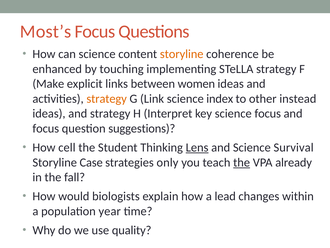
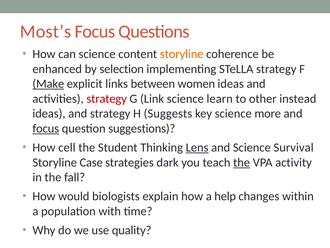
touching: touching -> selection
Make underline: none -> present
strategy at (107, 99) colour: orange -> red
index: index -> learn
Interpret: Interpret -> Suggests
science focus: focus -> more
focus at (46, 128) underline: none -> present
only: only -> dark
already: already -> activity
lead: lead -> help
year: year -> with
